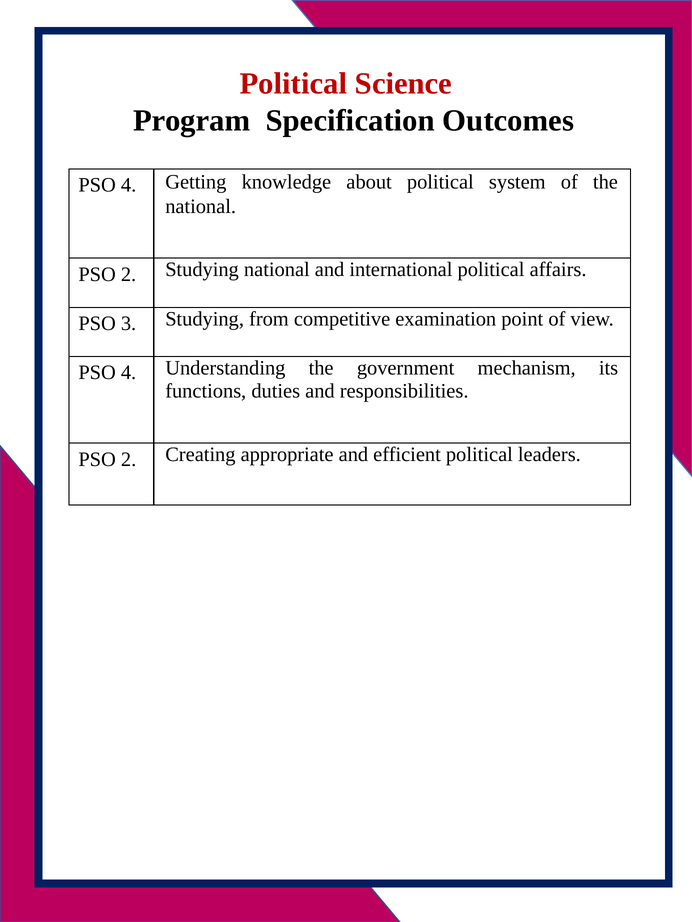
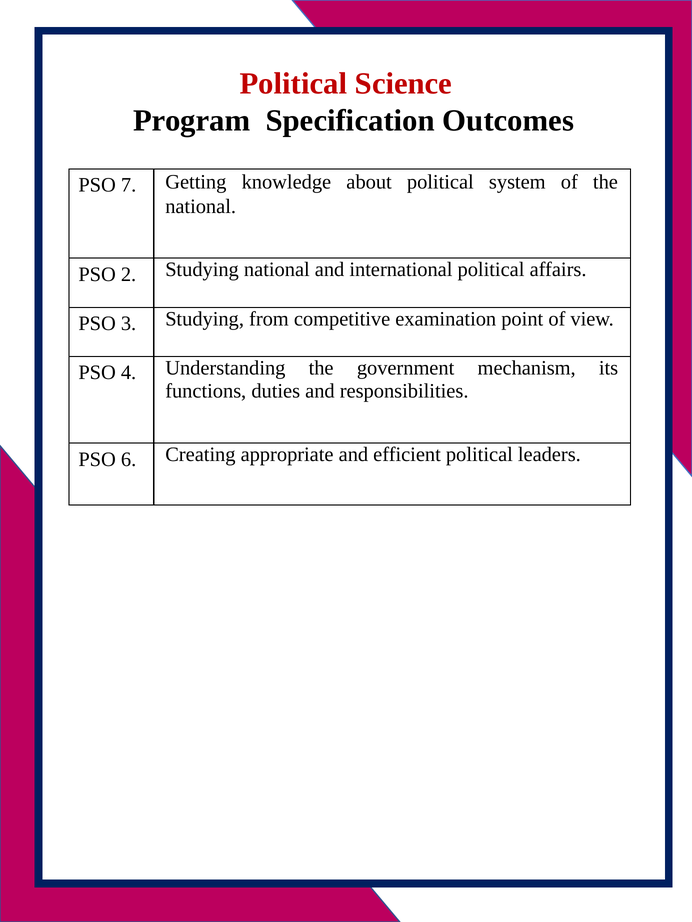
4 at (129, 185): 4 -> 7
2 at (129, 460): 2 -> 6
